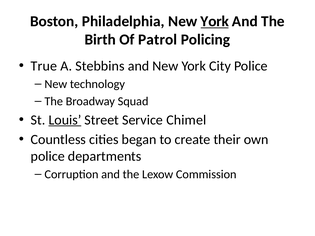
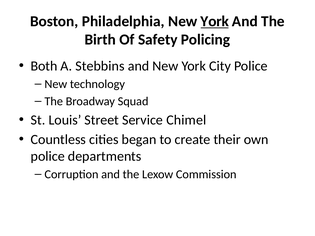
Patrol: Patrol -> Safety
True: True -> Both
Louis underline: present -> none
